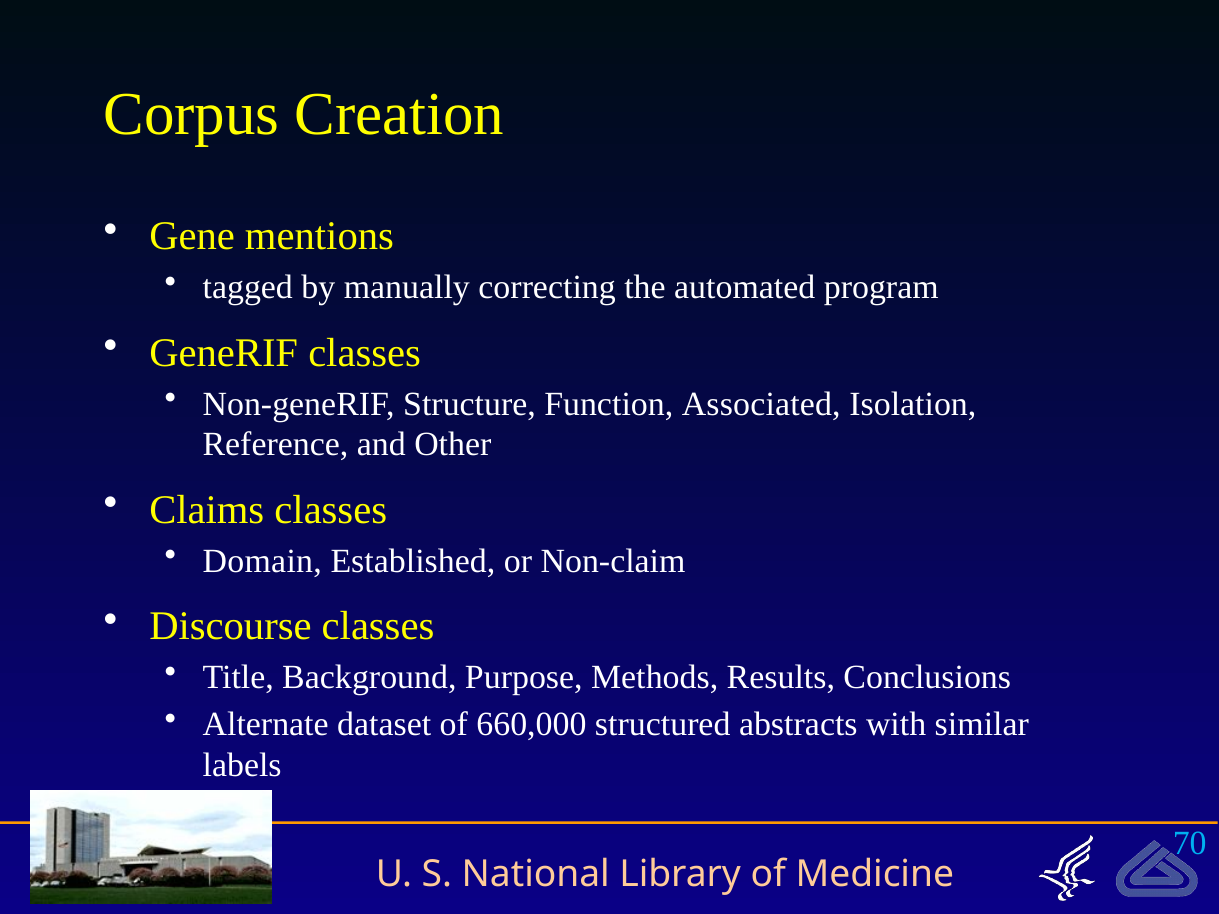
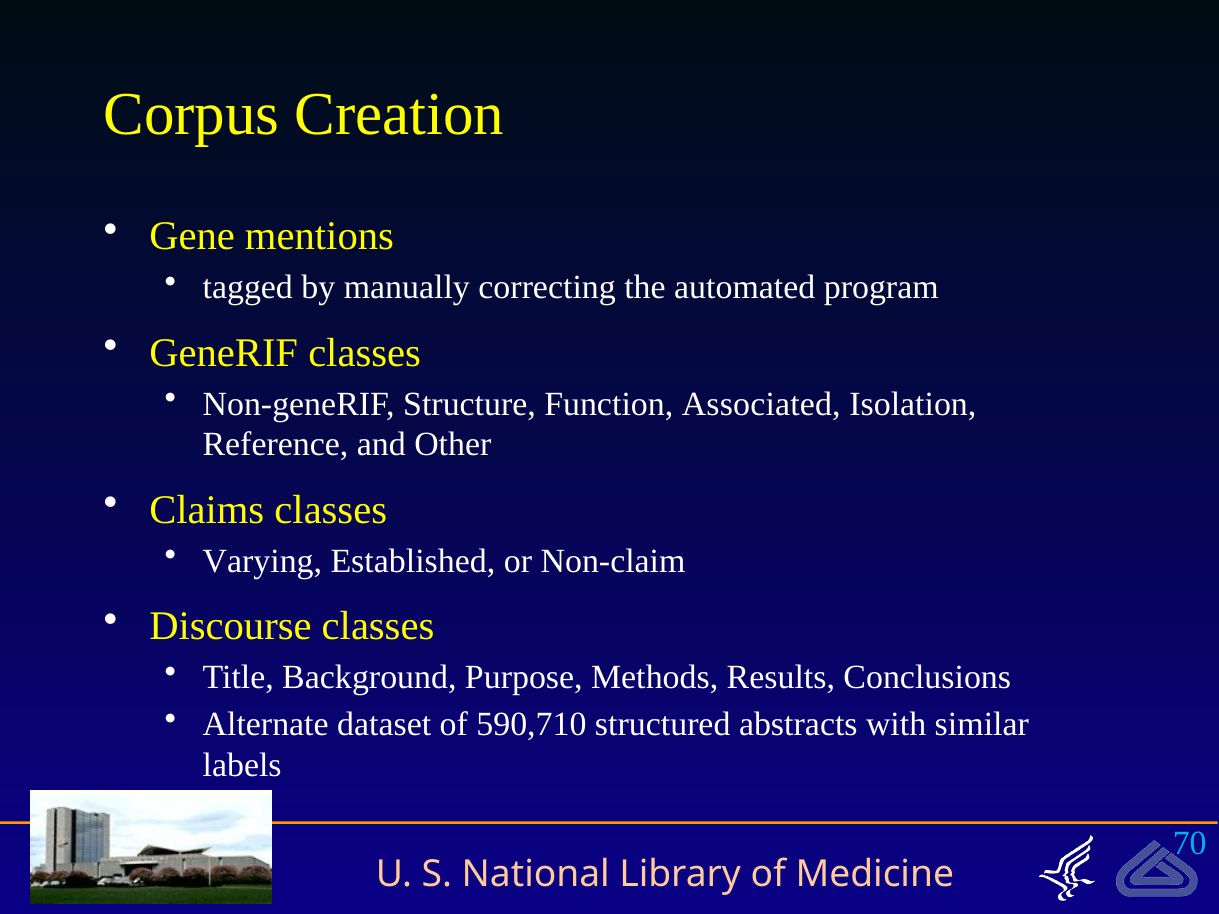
Domain: Domain -> Varying
660,000: 660,000 -> 590,710
